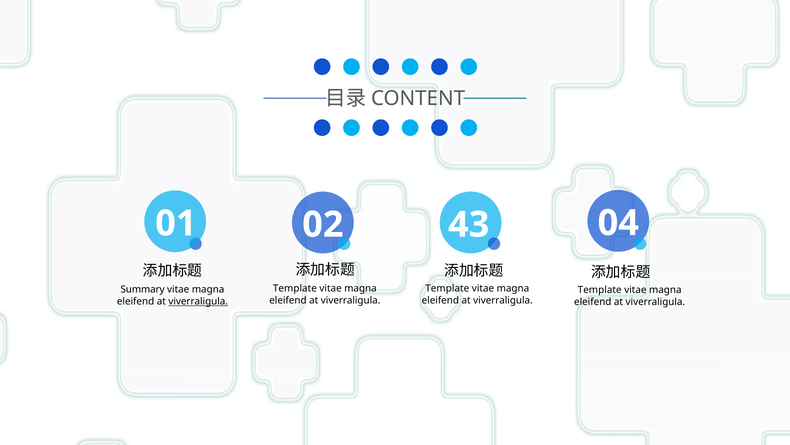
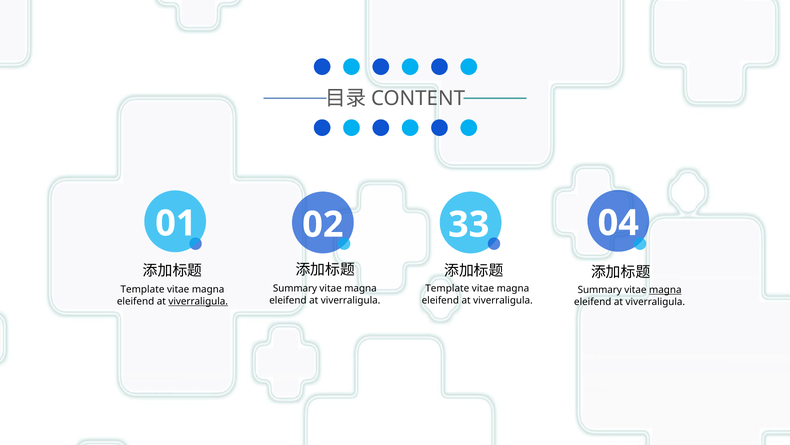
43: 43 -> 33
Template at (295, 288): Template -> Summary
Summary at (143, 289): Summary -> Template
Template at (600, 290): Template -> Summary
magna at (665, 290) underline: none -> present
